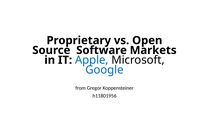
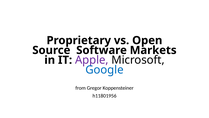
Apple colour: blue -> purple
